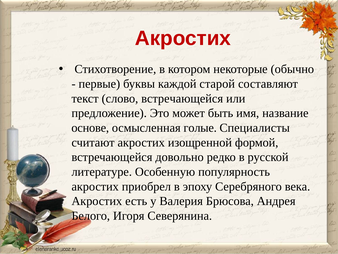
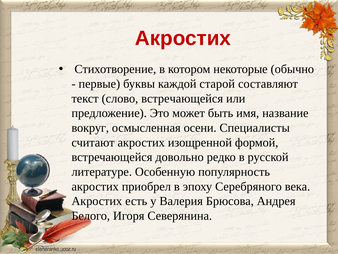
основе: основе -> вокруг
голые: голые -> осени
